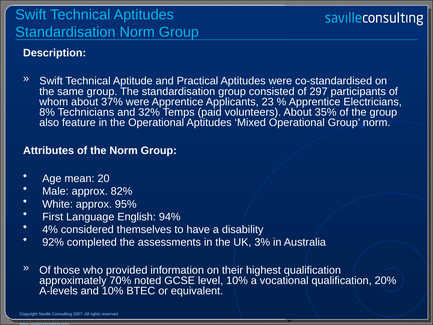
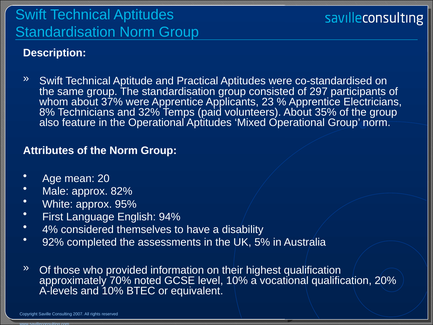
3%: 3% -> 5%
